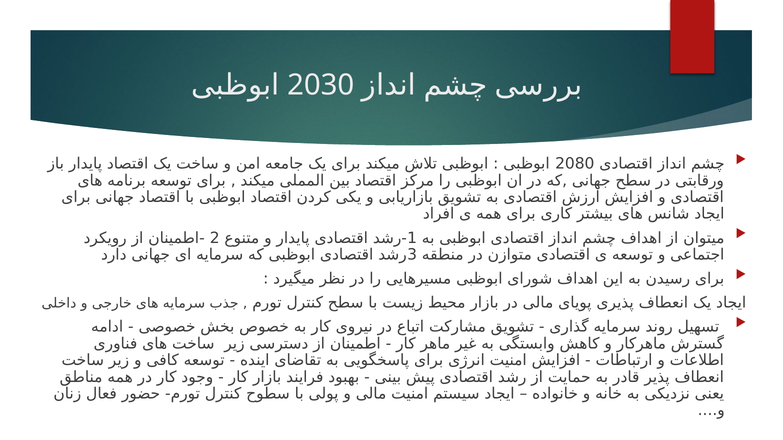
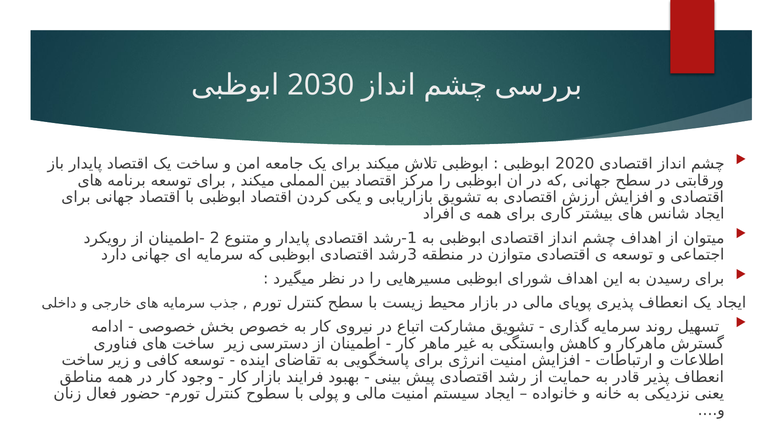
2080: 2080 -> 2020
